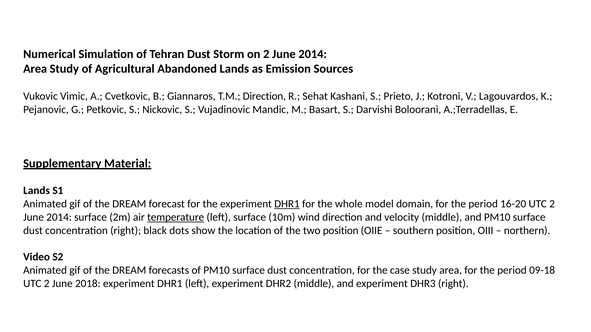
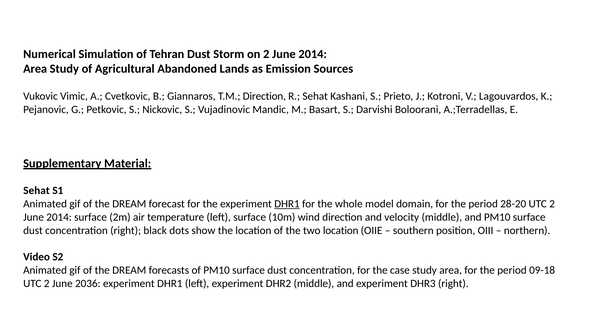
Lands at (37, 191): Lands -> Sehat
16-20: 16-20 -> 28-20
temperature underline: present -> none
two position: position -> location
2018: 2018 -> 2036
